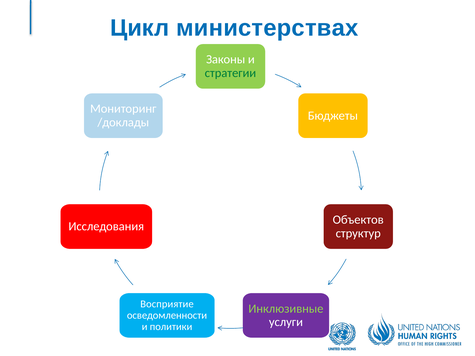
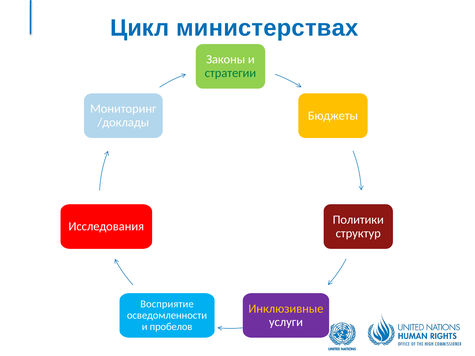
Объектов: Объектов -> Политики
Инклюзивные colour: light green -> yellow
политики: политики -> пробелов
